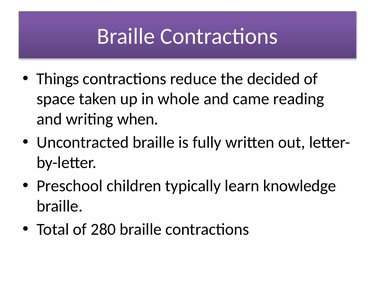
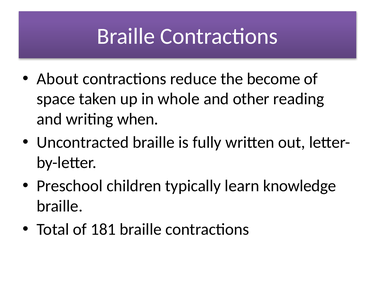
Things: Things -> About
decided: decided -> become
came: came -> other
280: 280 -> 181
